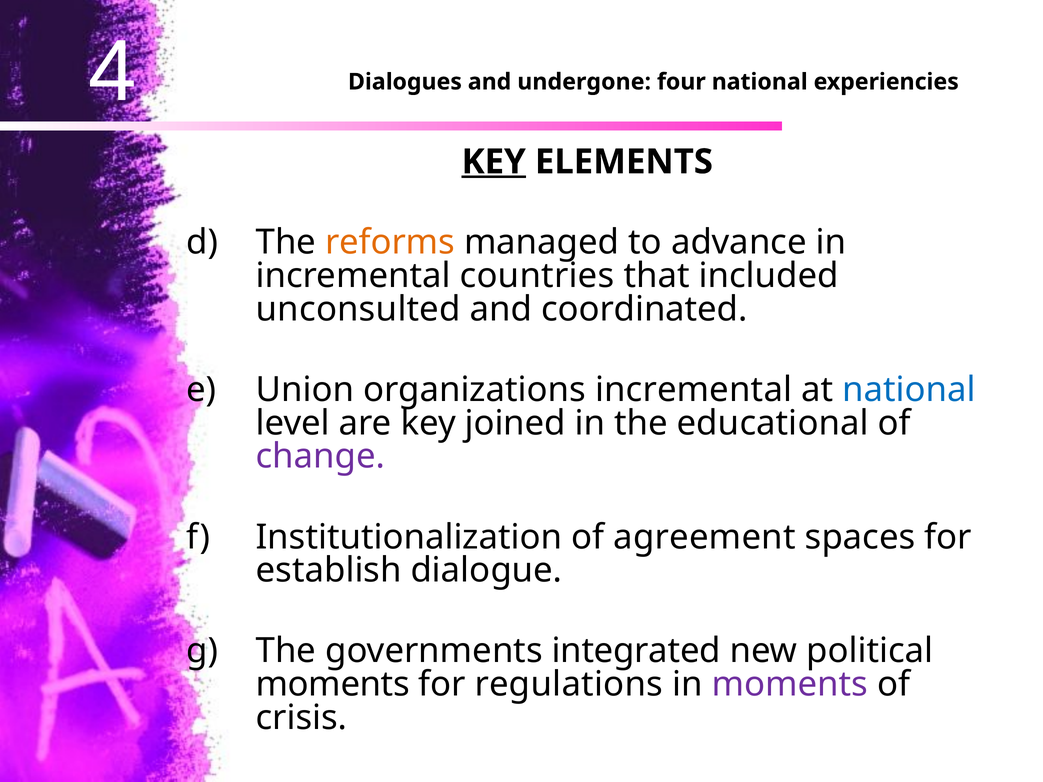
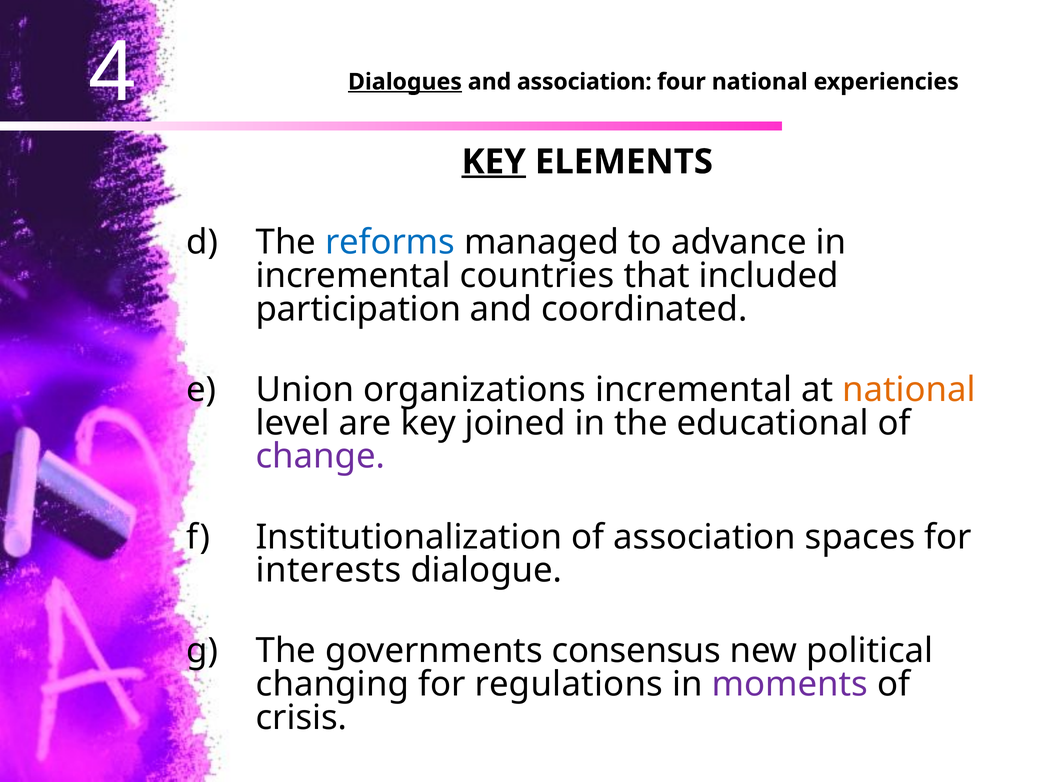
Dialogues underline: none -> present
and undergone: undergone -> association
reforms colour: orange -> blue
unconsulted: unconsulted -> participation
national at (909, 390) colour: blue -> orange
of agreement: agreement -> association
establish: establish -> interests
integrated: integrated -> consensus
moments at (333, 685): moments -> changing
